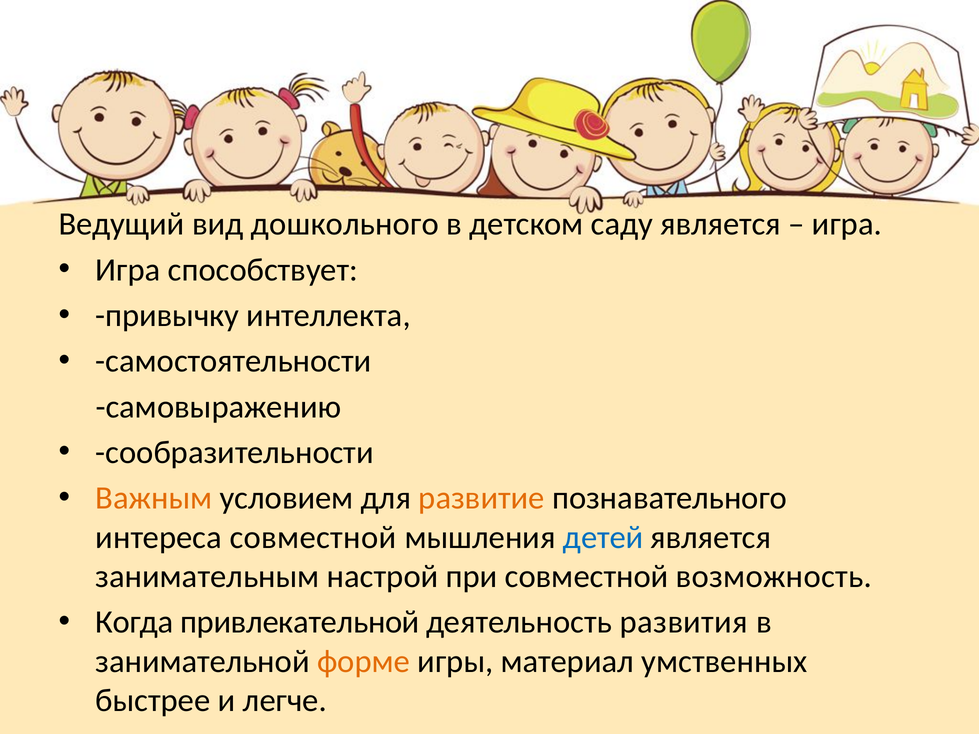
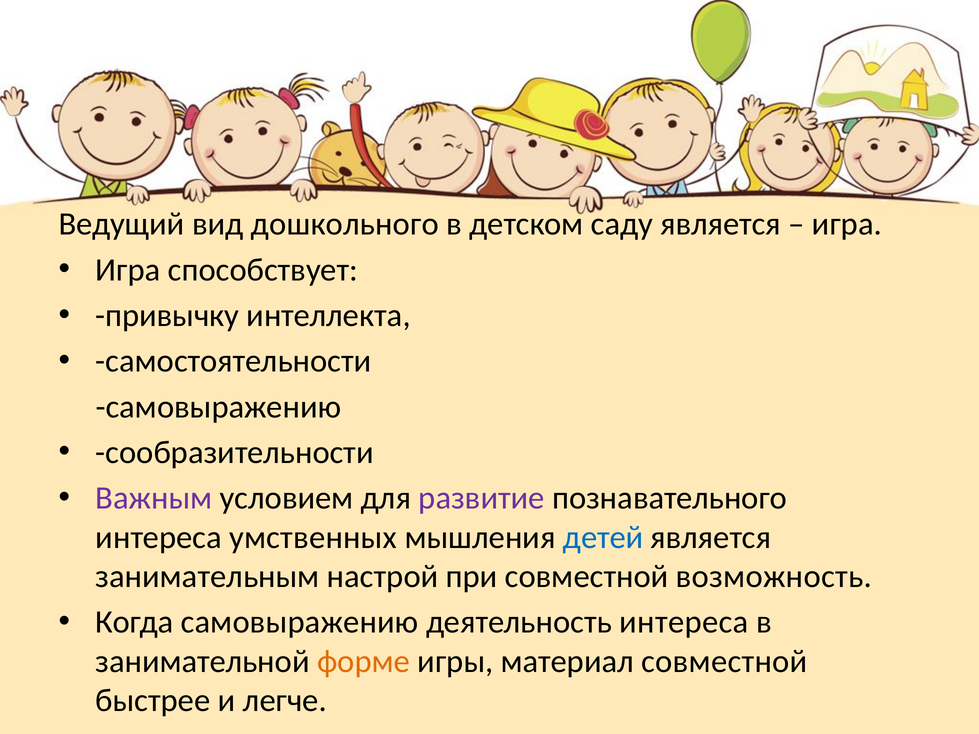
Важным colour: orange -> purple
развитие colour: orange -> purple
интереса совместной: совместной -> умственных
Когда привлекательной: привлекательной -> самовыражению
деятельность развития: развития -> интереса
материал умственных: умственных -> совместной
